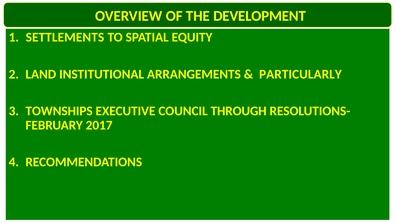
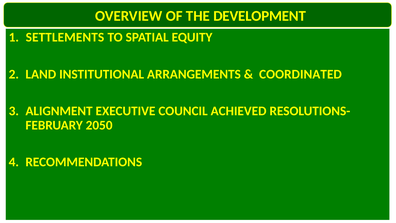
PARTICULARLY: PARTICULARLY -> COORDINATED
TOWNSHIPS: TOWNSHIPS -> ALIGNMENT
THROUGH: THROUGH -> ACHIEVED
2017: 2017 -> 2050
